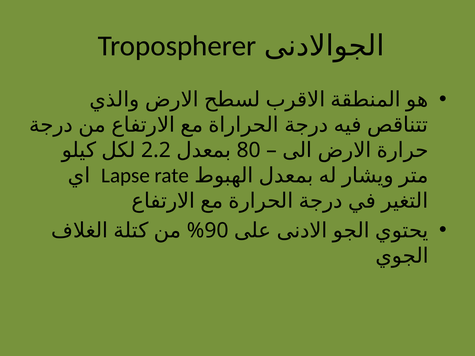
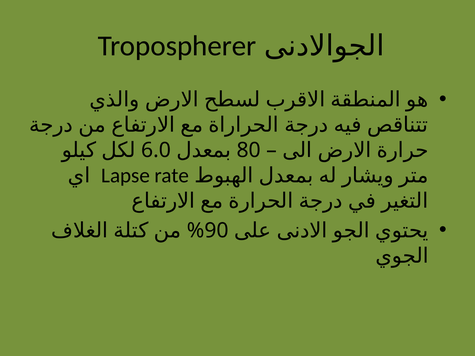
2.2: 2.2 -> 6.0
